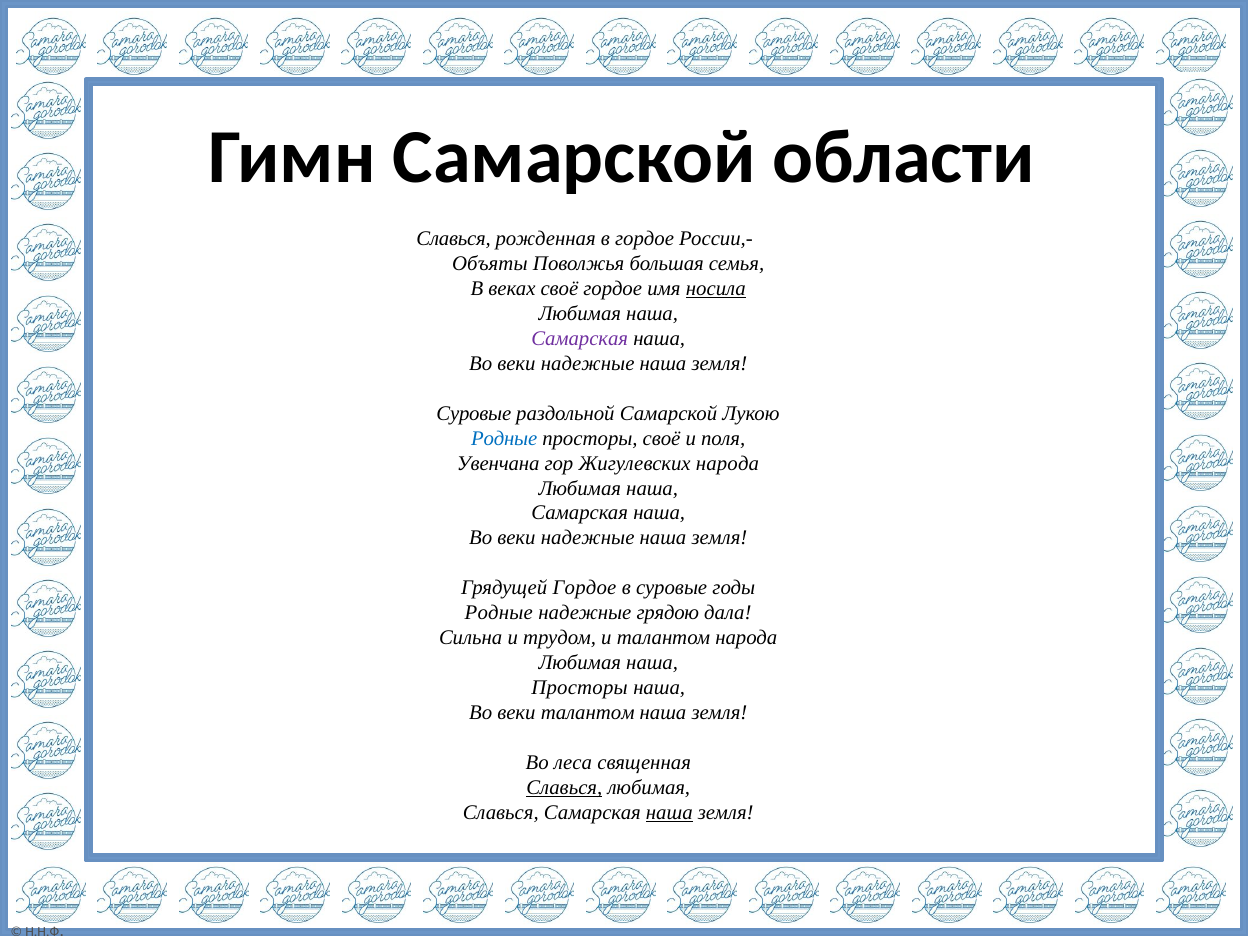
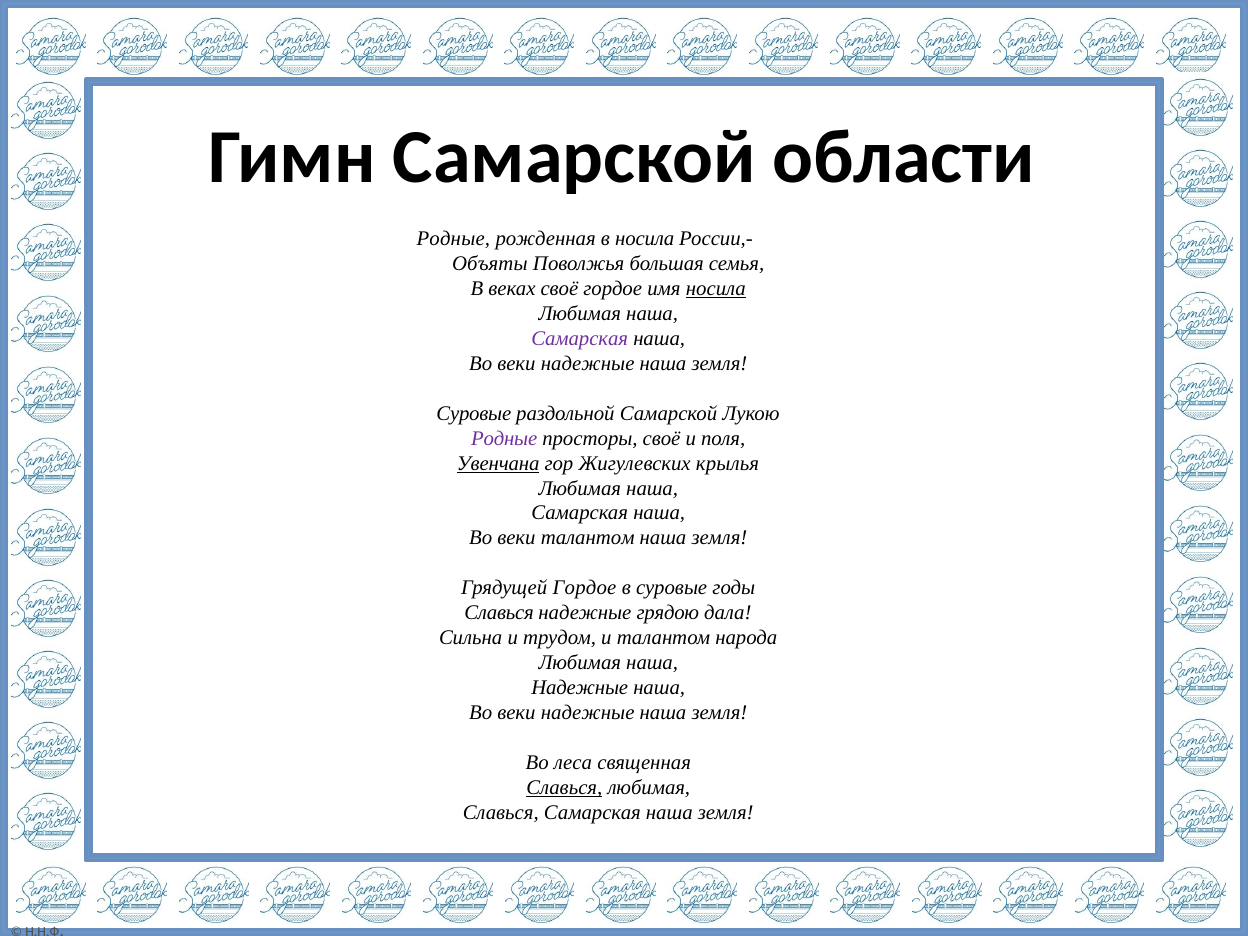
Славься at (454, 239): Славься -> Родные
в гордое: гордое -> носила
Родные at (504, 438) colour: blue -> purple
Увенчана underline: none -> present
Жигулевских народа: народа -> крылья
надежные at (588, 538): надежные -> талантом
Родные at (499, 613): Родные -> Славься
Просторы at (580, 688): Просторы -> Надежные
талантом at (588, 713): талантом -> надежные
наша at (669, 813) underline: present -> none
